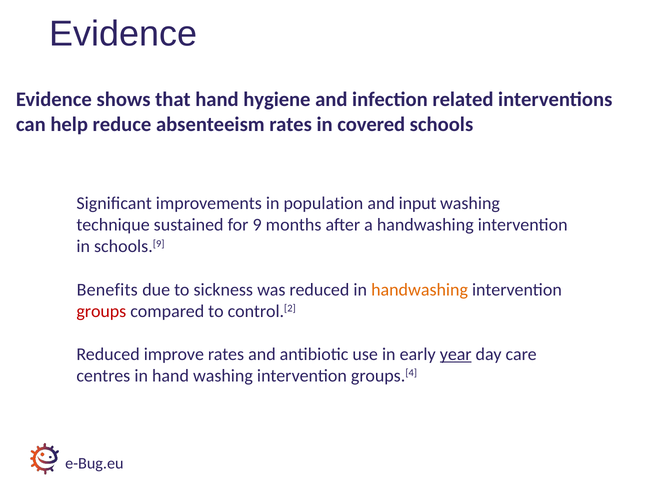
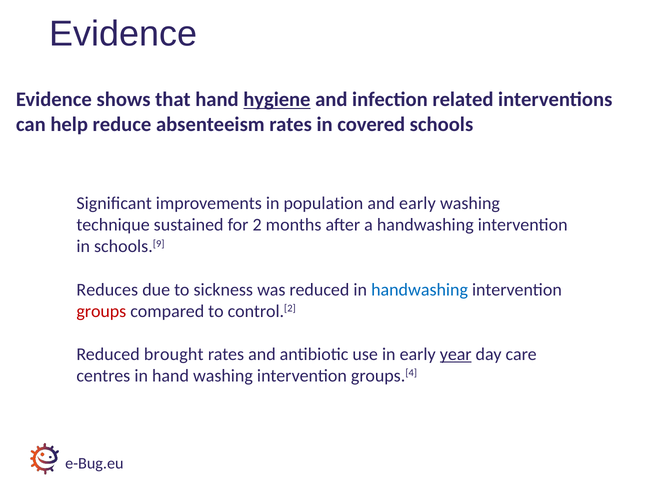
hygiene underline: none -> present
and input: input -> early
9: 9 -> 2
Benefits: Benefits -> Reduces
handwashing at (420, 290) colour: orange -> blue
improve: improve -> brought
